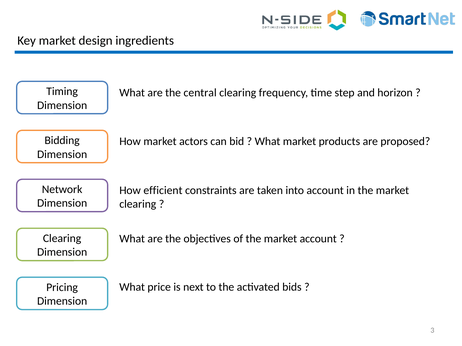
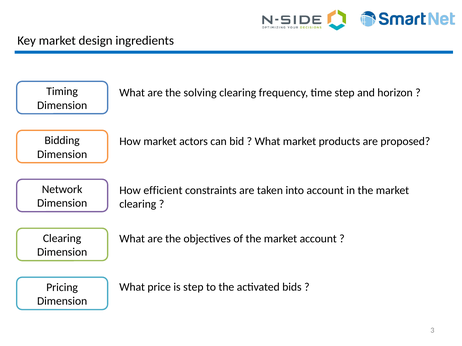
central: central -> solving
is next: next -> step
